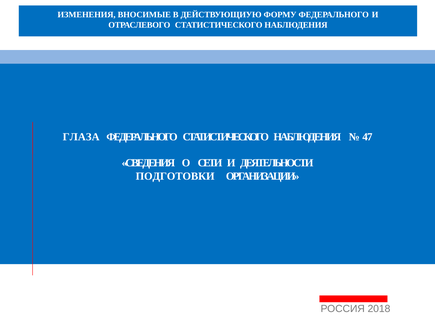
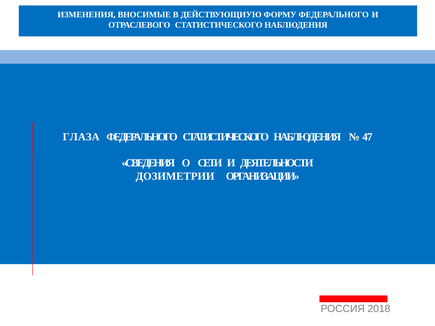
ПОДГОТОВКИ: ПОДГОТОВКИ -> ДОЗИМЕТРИИ
